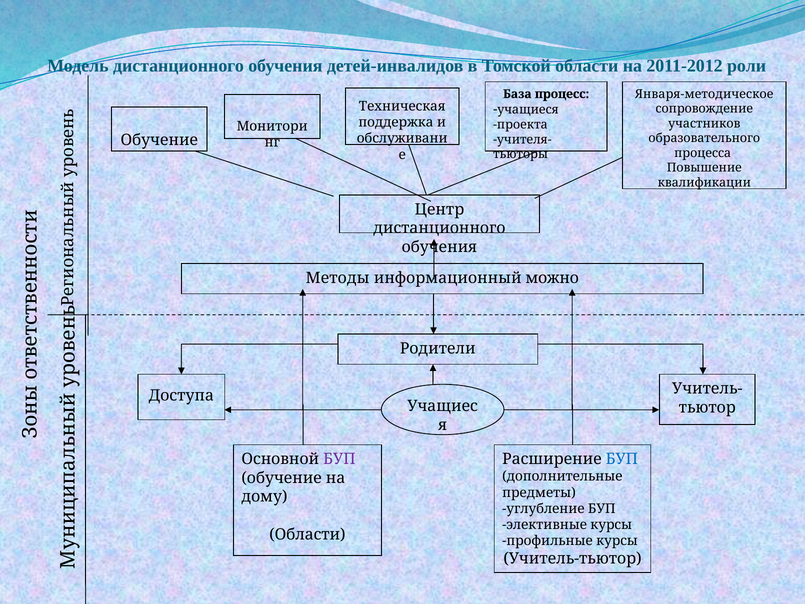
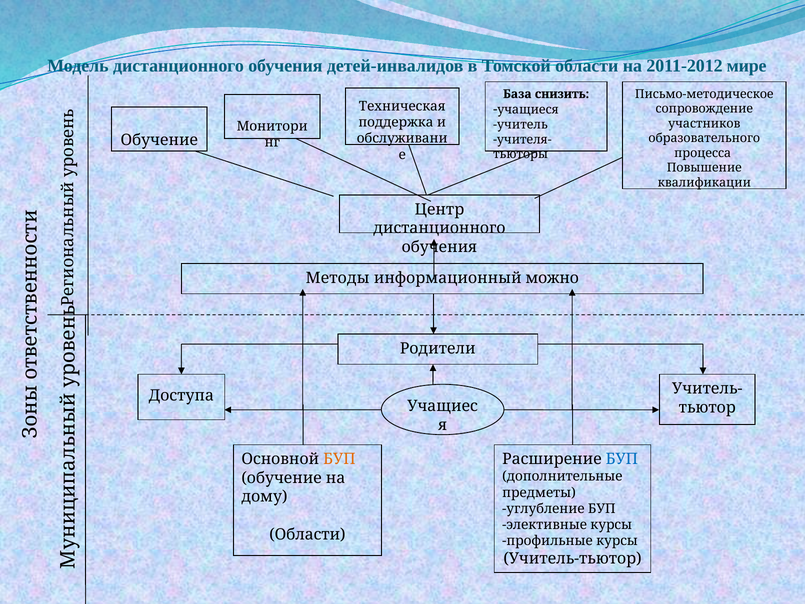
роли: роли -> мире
процесс: процесс -> снизить
Января-методическое: Января-методическое -> Письмо-методическое
проекта: проекта -> учитель
БУП at (339, 459) colour: purple -> orange
